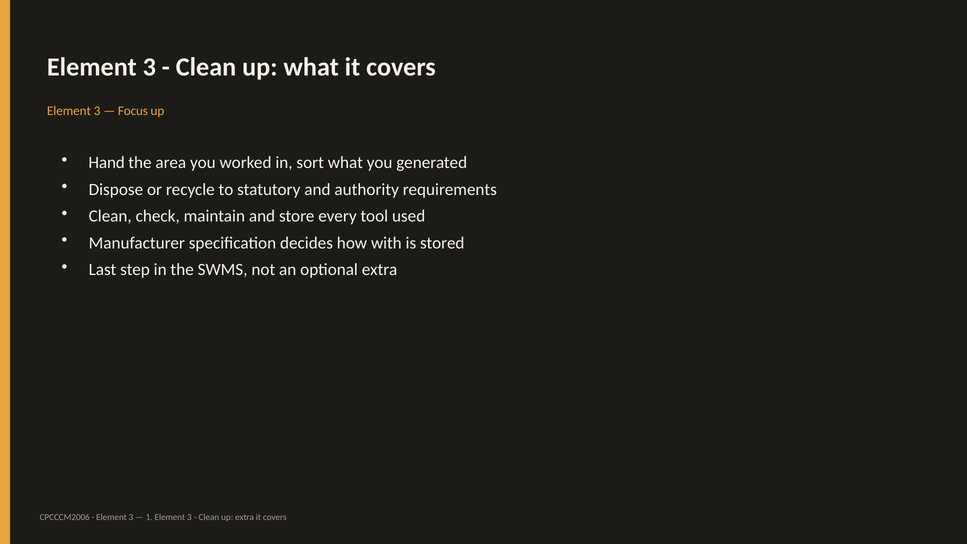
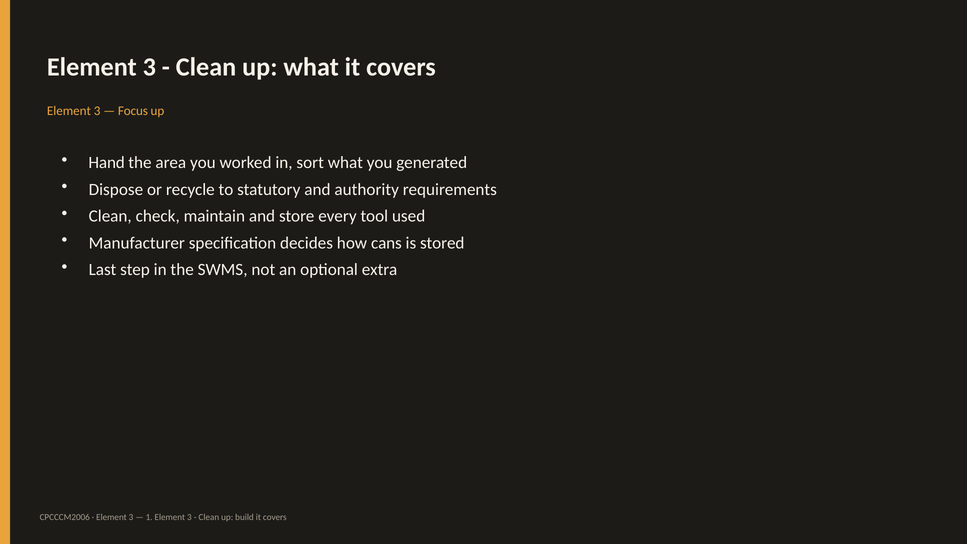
with: with -> cans
up extra: extra -> build
